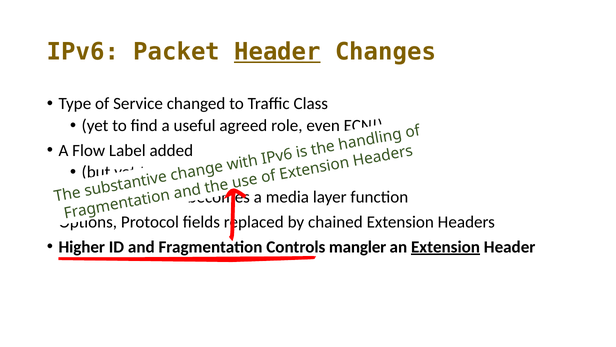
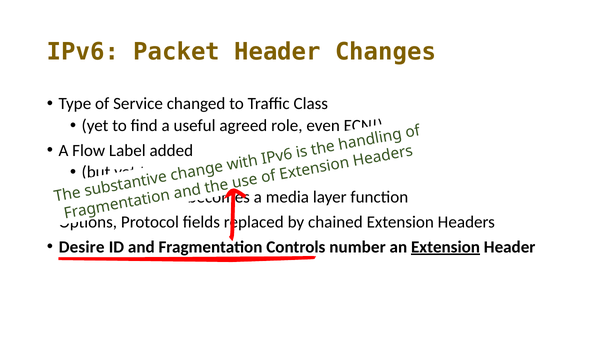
Header at (277, 52) underline: present -> none
Higher: Higher -> Desire
mangler: mangler -> number
